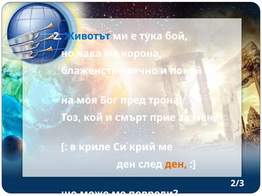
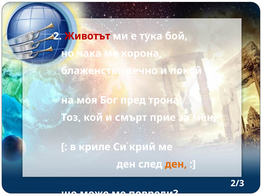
Животът colour: blue -> red
